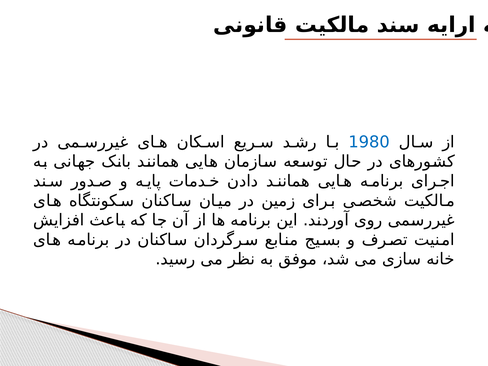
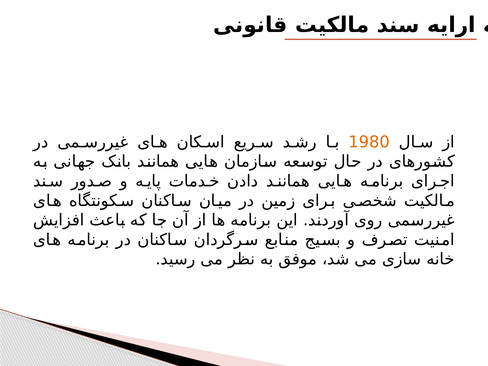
1980 colour: blue -> orange
